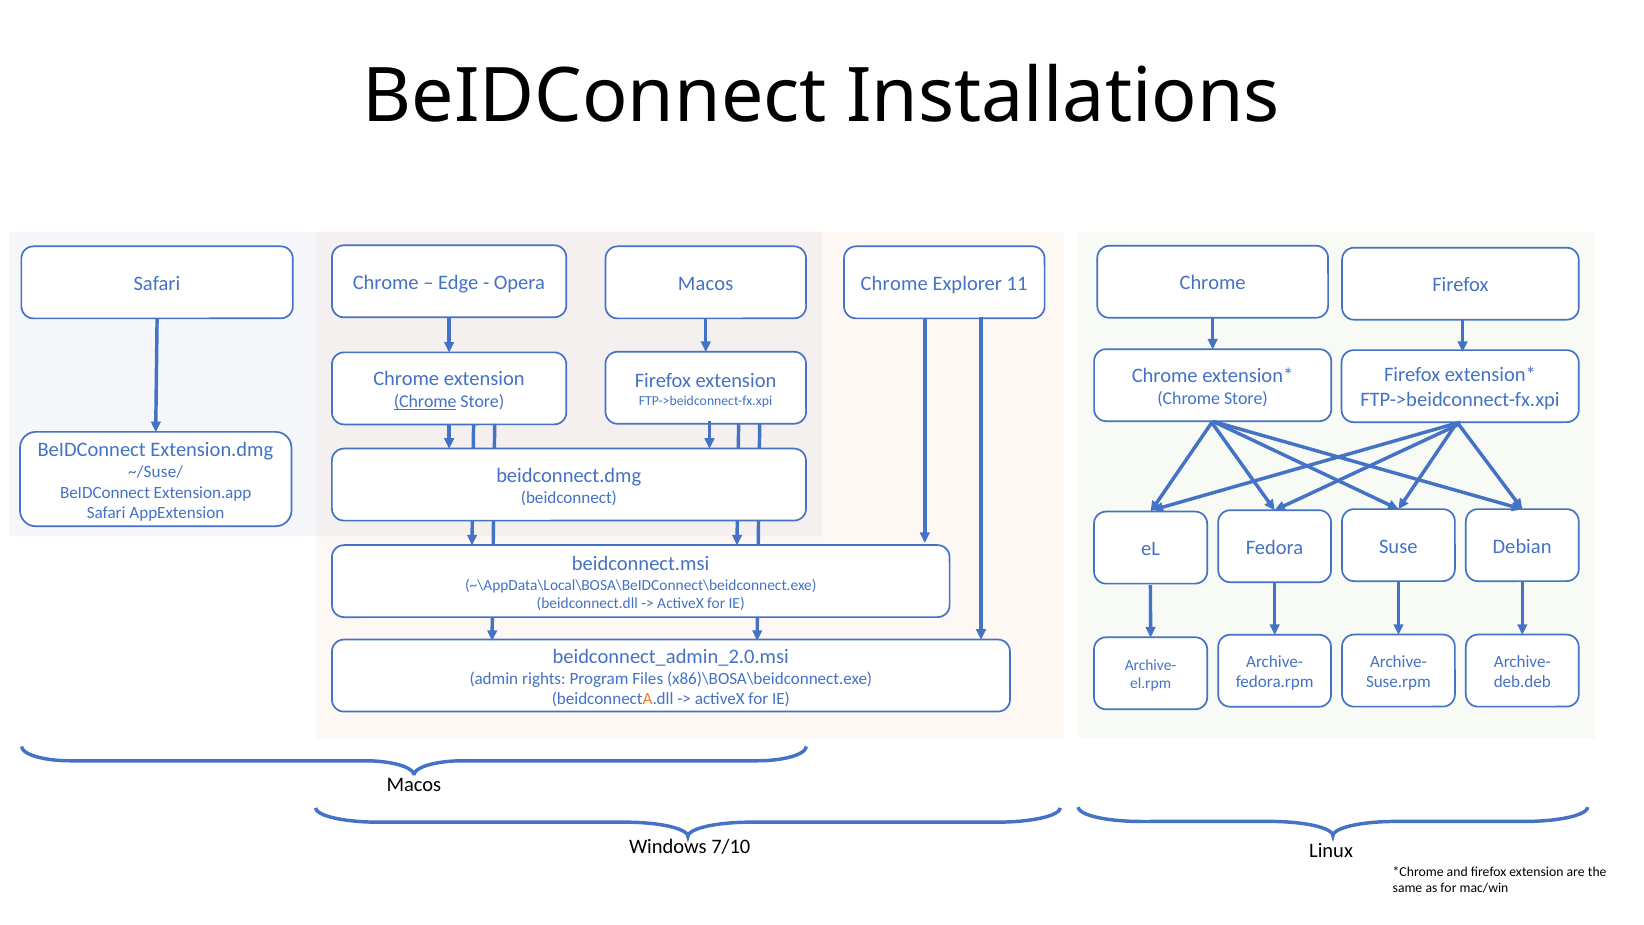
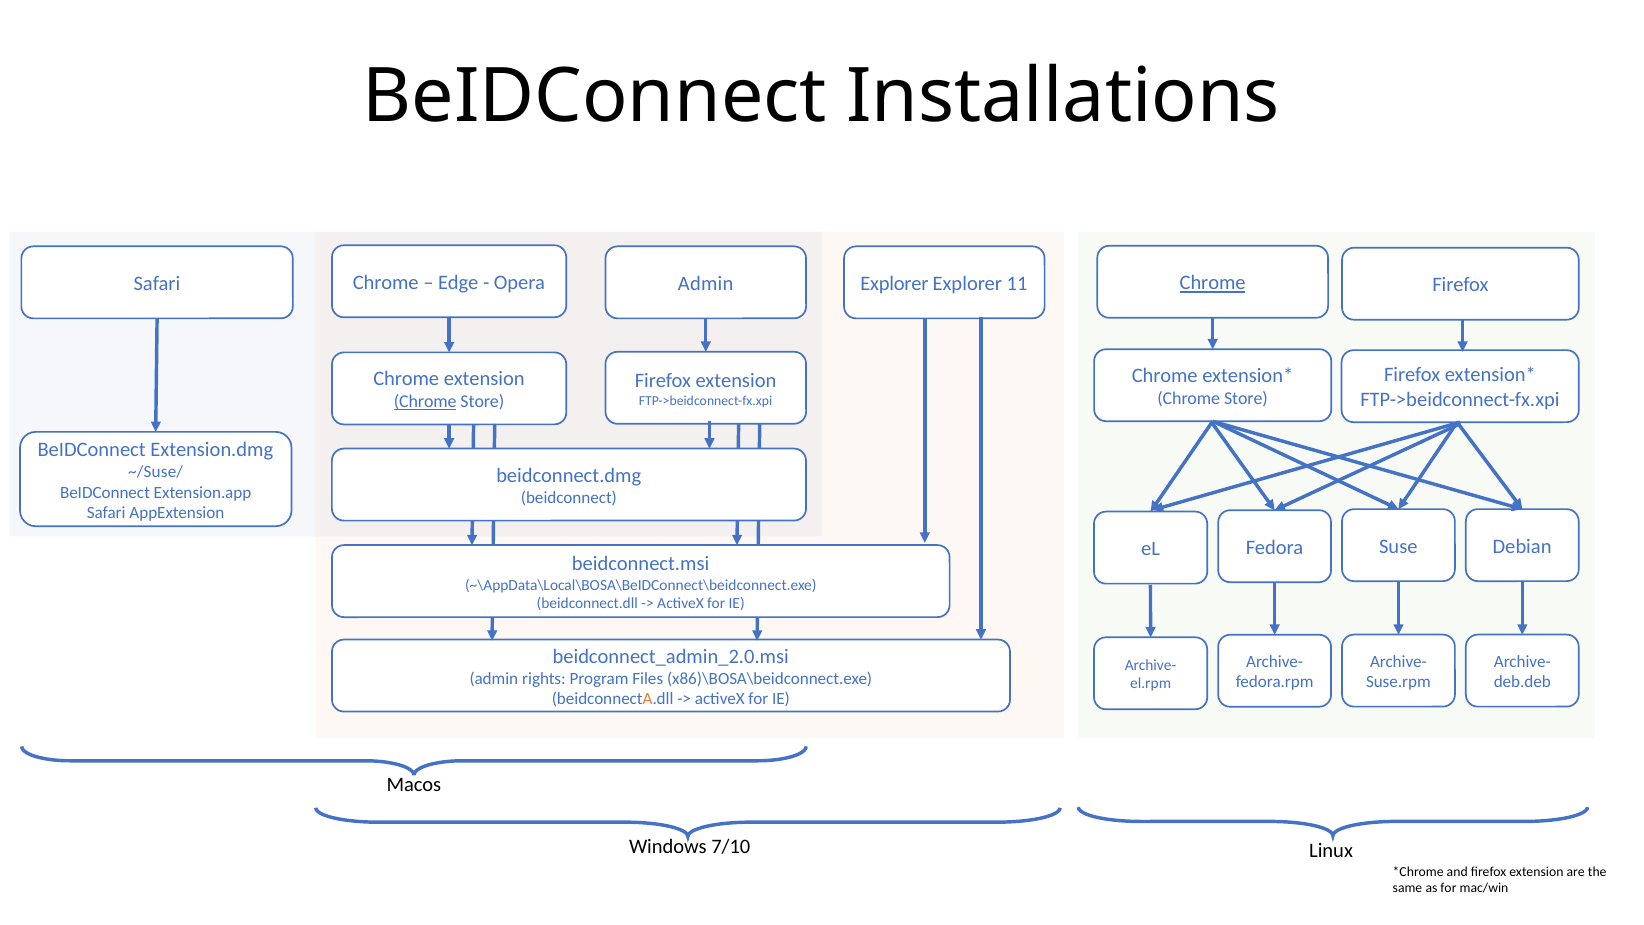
Chrome at (1213, 283) underline: none -> present
Macos at (706, 284): Macos -> Admin
Opera Chrome: Chrome -> Explorer
